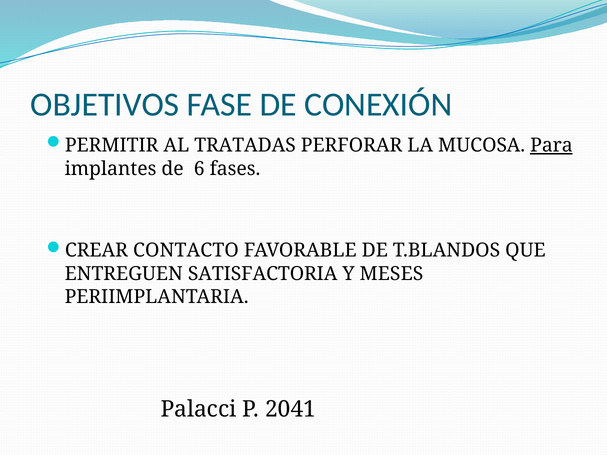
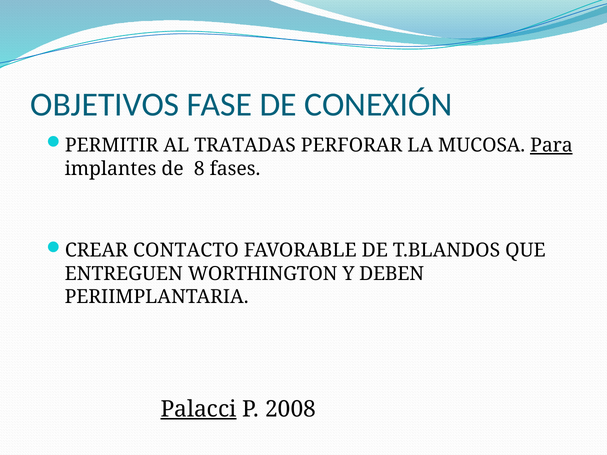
6: 6 -> 8
SATISFACTORIA: SATISFACTORIA -> WORTHINGTON
MESES: MESES -> DEBEN
Palacci underline: none -> present
2041: 2041 -> 2008
